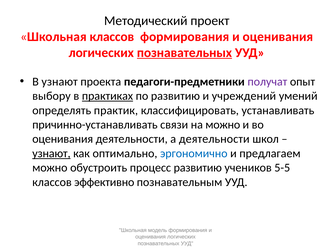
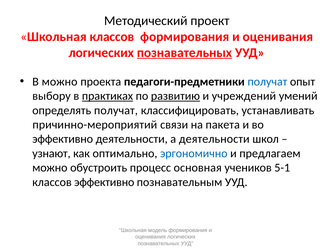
В узнают: узнают -> можно
получат at (267, 82) colour: purple -> blue
развитию at (175, 96) underline: none -> present
определять практик: практик -> получат
причинно-устанавливать: причинно-устанавливать -> причинно-мероприятий
на можно: можно -> пакета
оценивания at (63, 139): оценивания -> эффективно
узнают at (51, 154) underline: present -> none
процесс развитию: развитию -> основная
5-5: 5-5 -> 5-1
